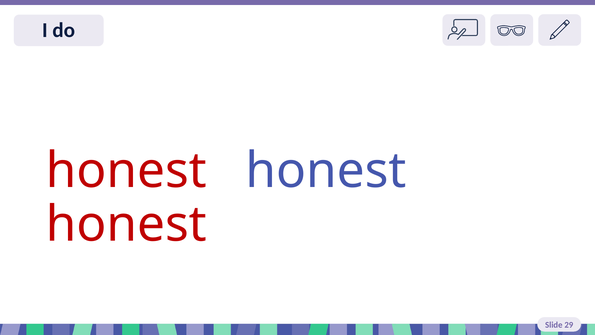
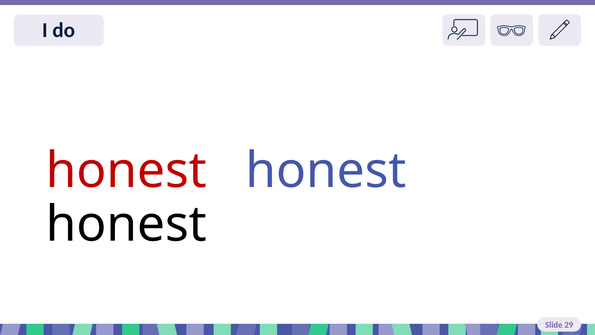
honest at (126, 224) colour: red -> black
